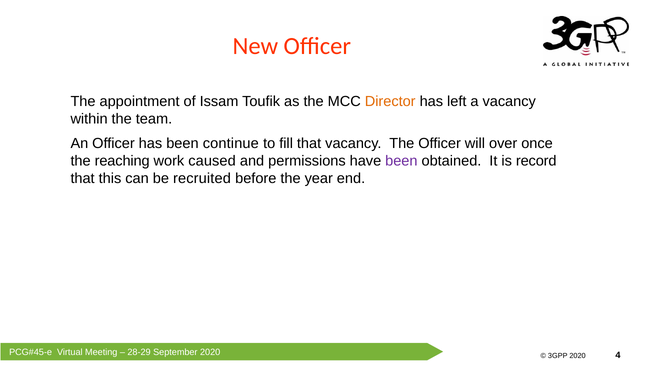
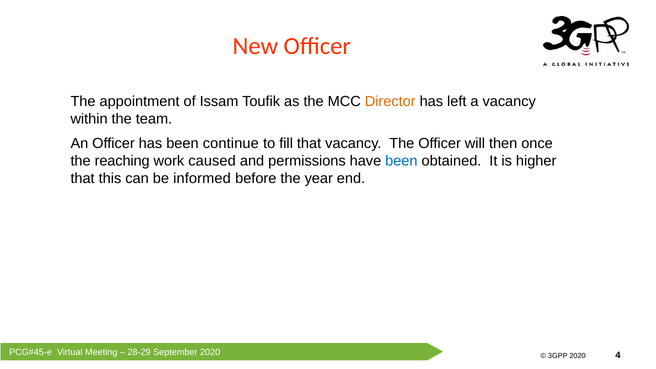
over: over -> then
been at (401, 161) colour: purple -> blue
record: record -> higher
recruited: recruited -> informed
